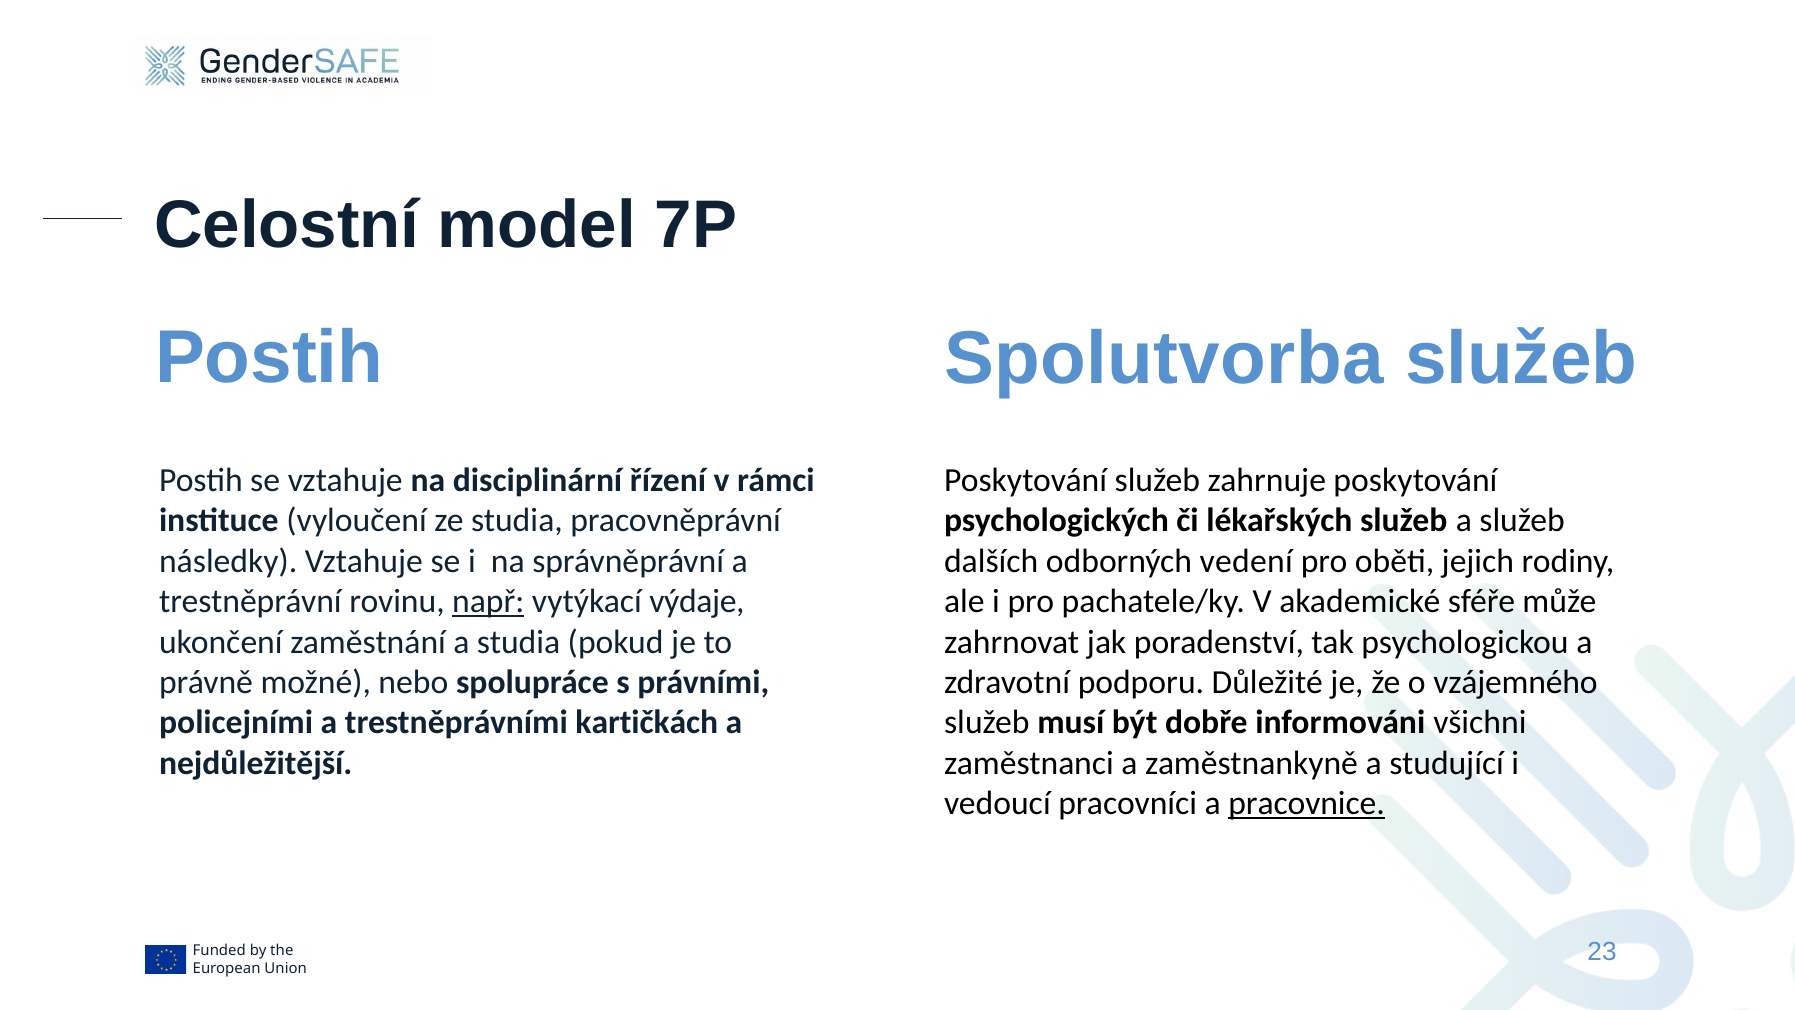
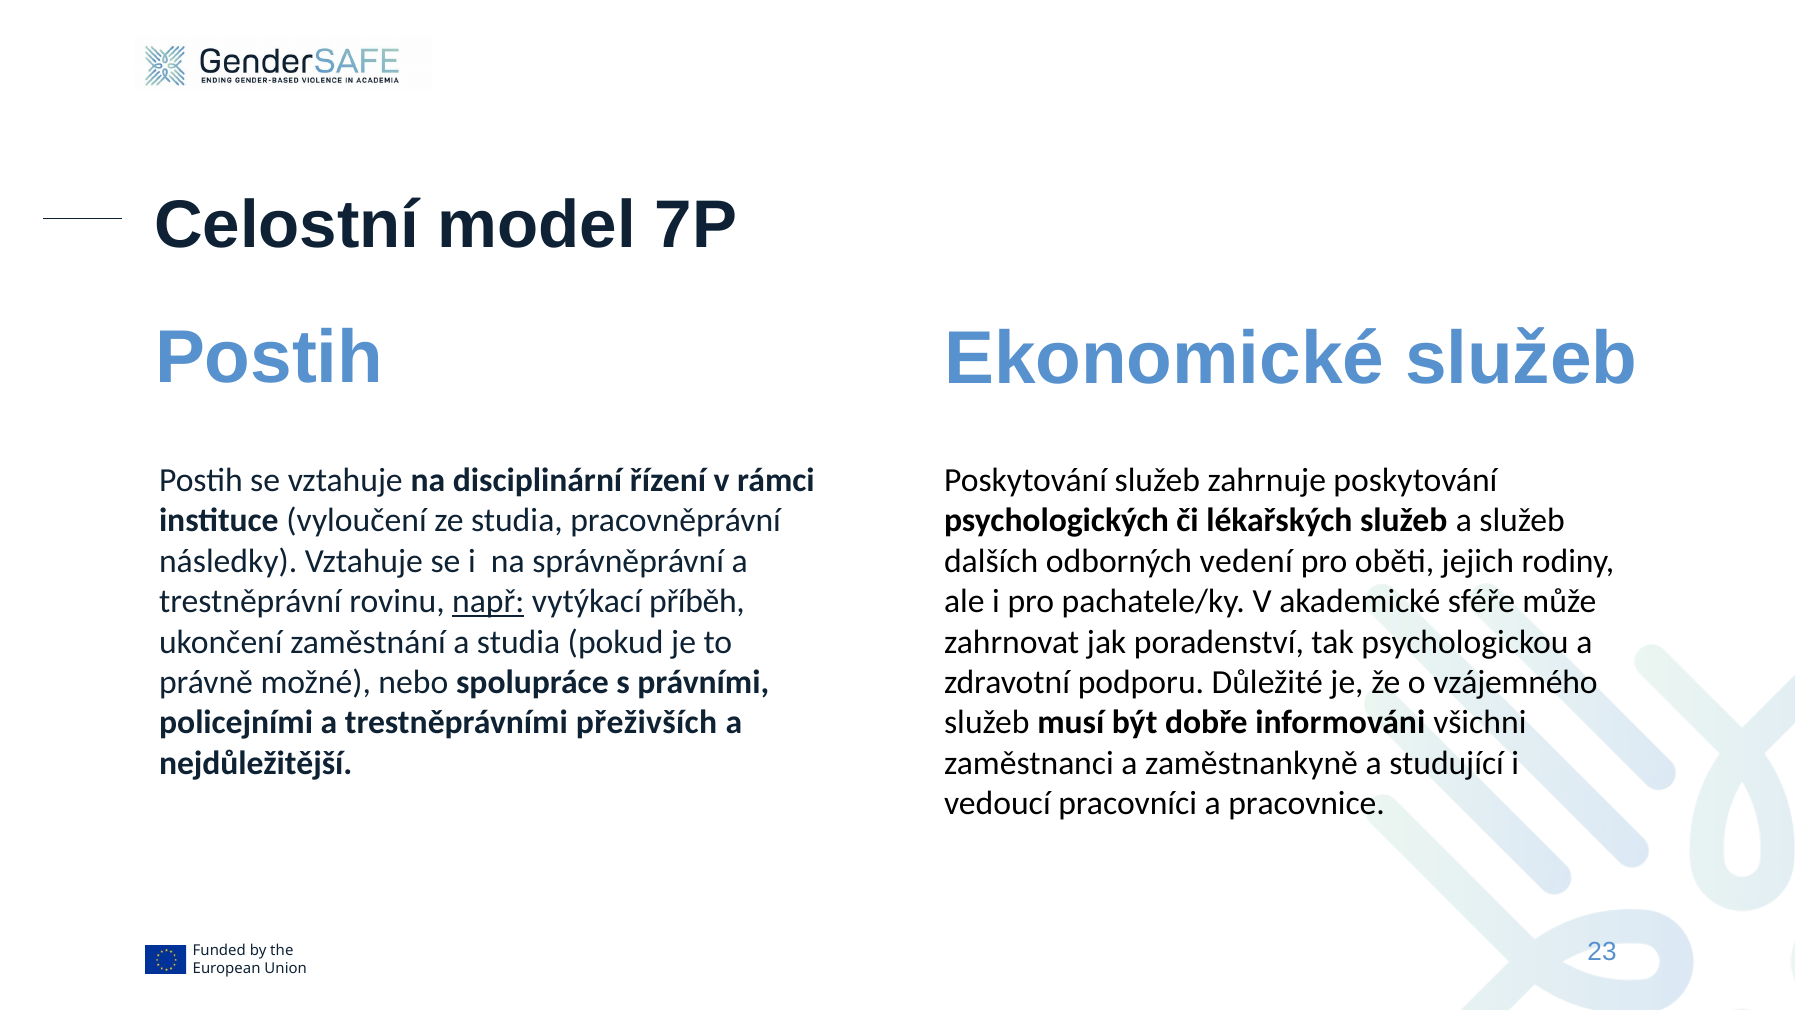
Spolutvorba: Spolutvorba -> Ekonomické
výdaje: výdaje -> příběh
kartičkách: kartičkách -> přeživších
pracovnice underline: present -> none
